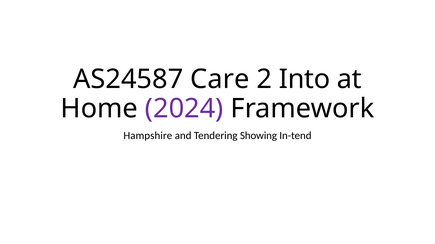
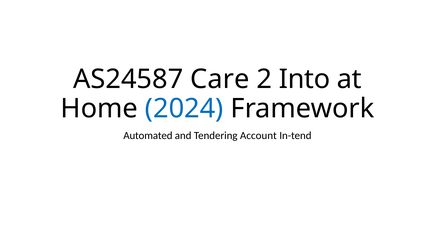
2024 colour: purple -> blue
Hampshire: Hampshire -> Automated
Showing: Showing -> Account
